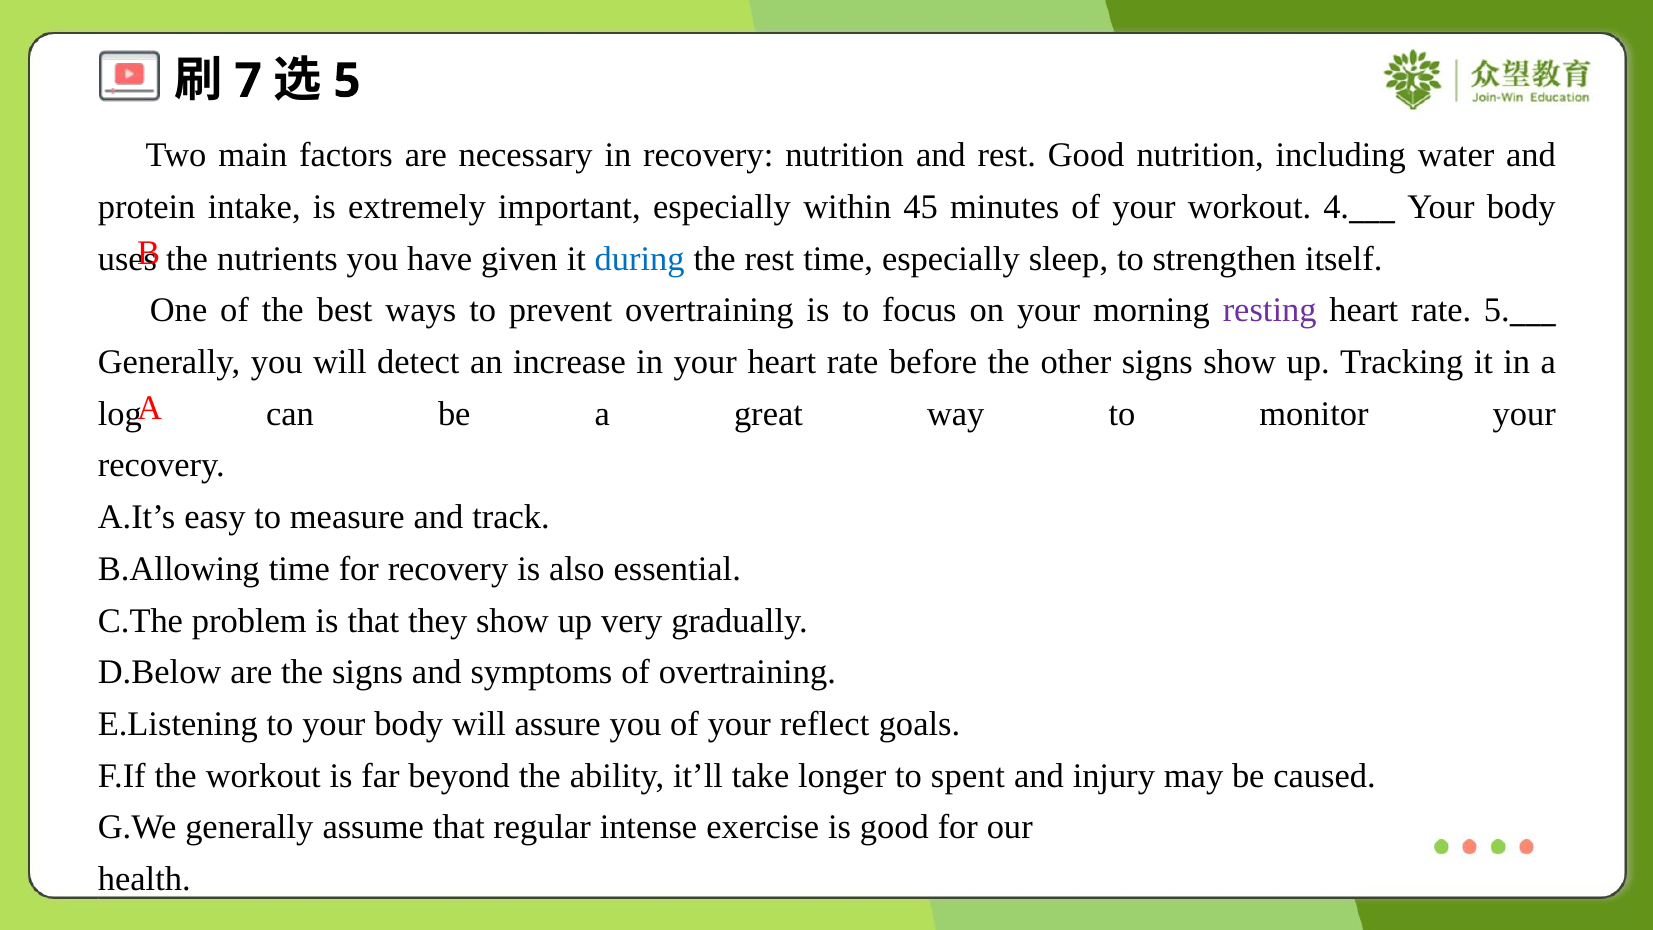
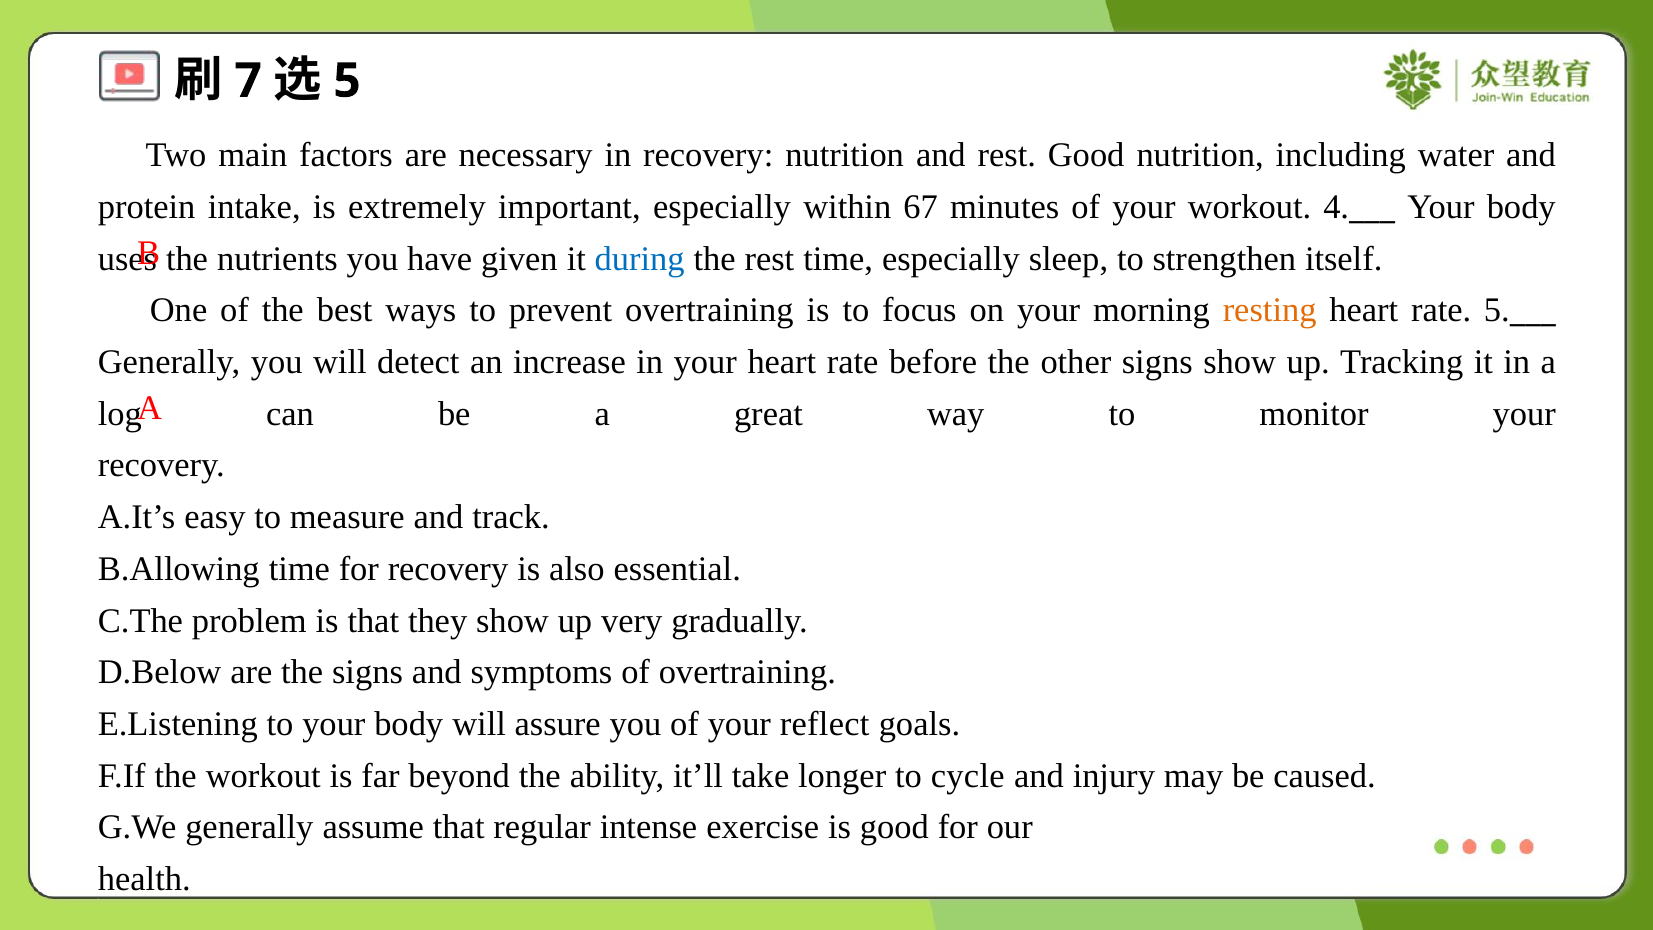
45: 45 -> 67
resting colour: purple -> orange
spent: spent -> cycle
